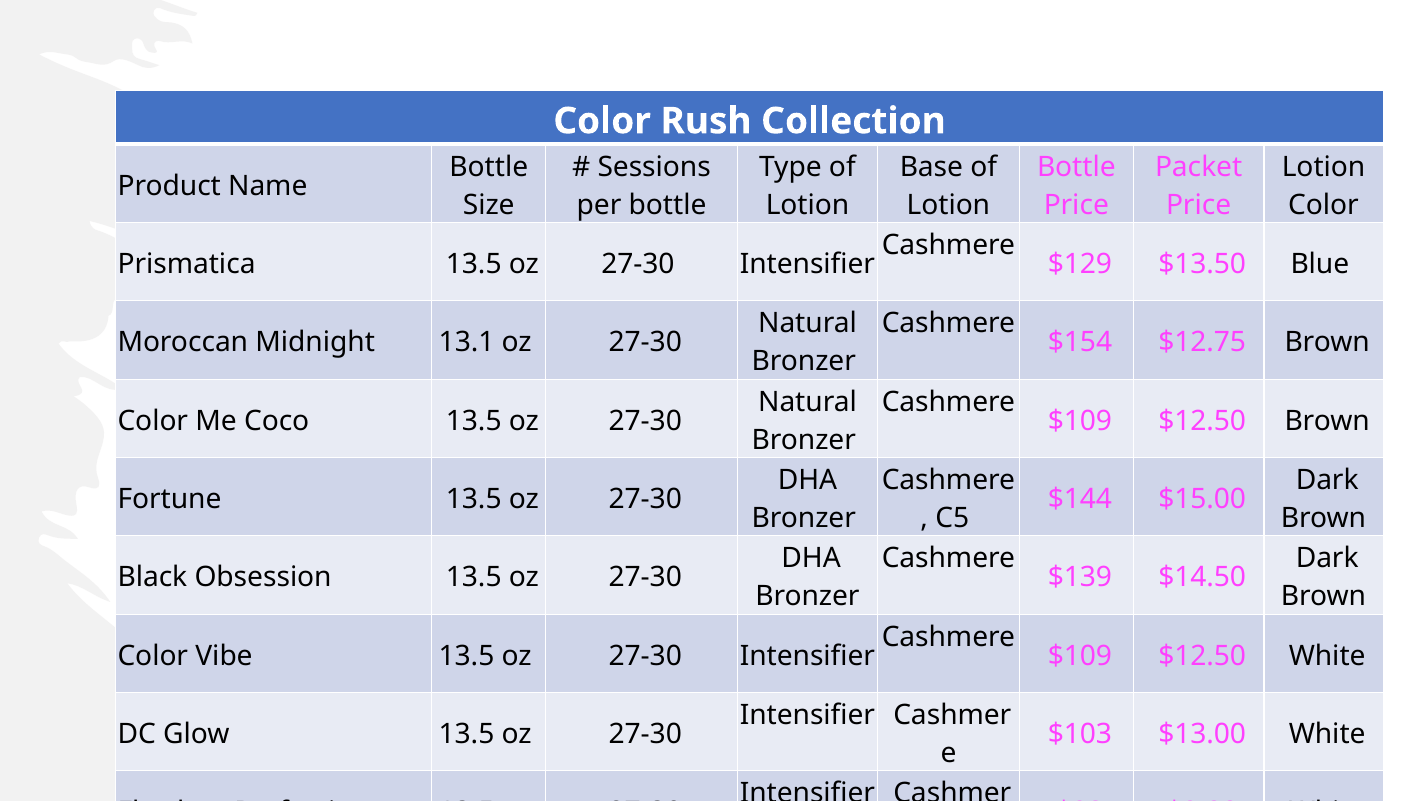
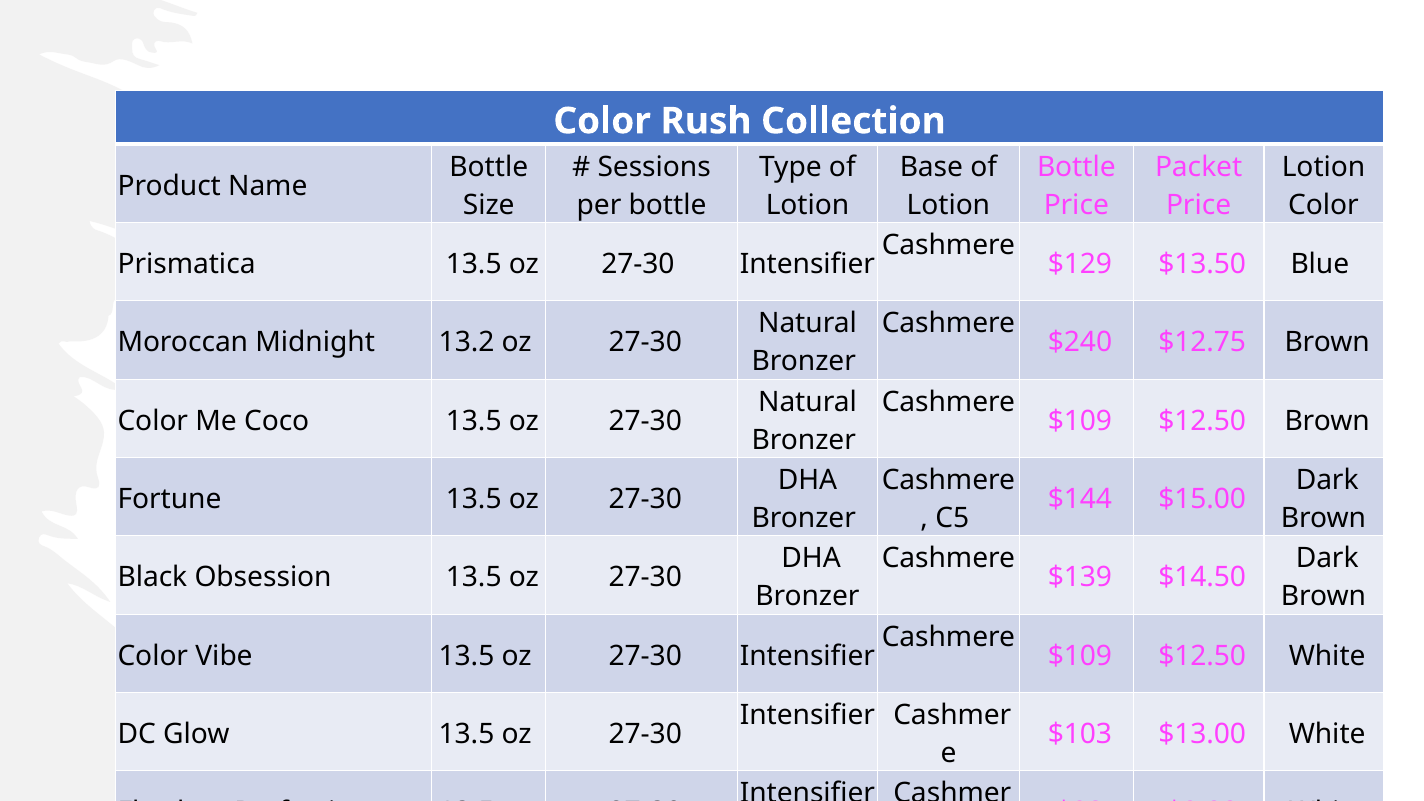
13.1: 13.1 -> 13.2
$154: $154 -> $240
